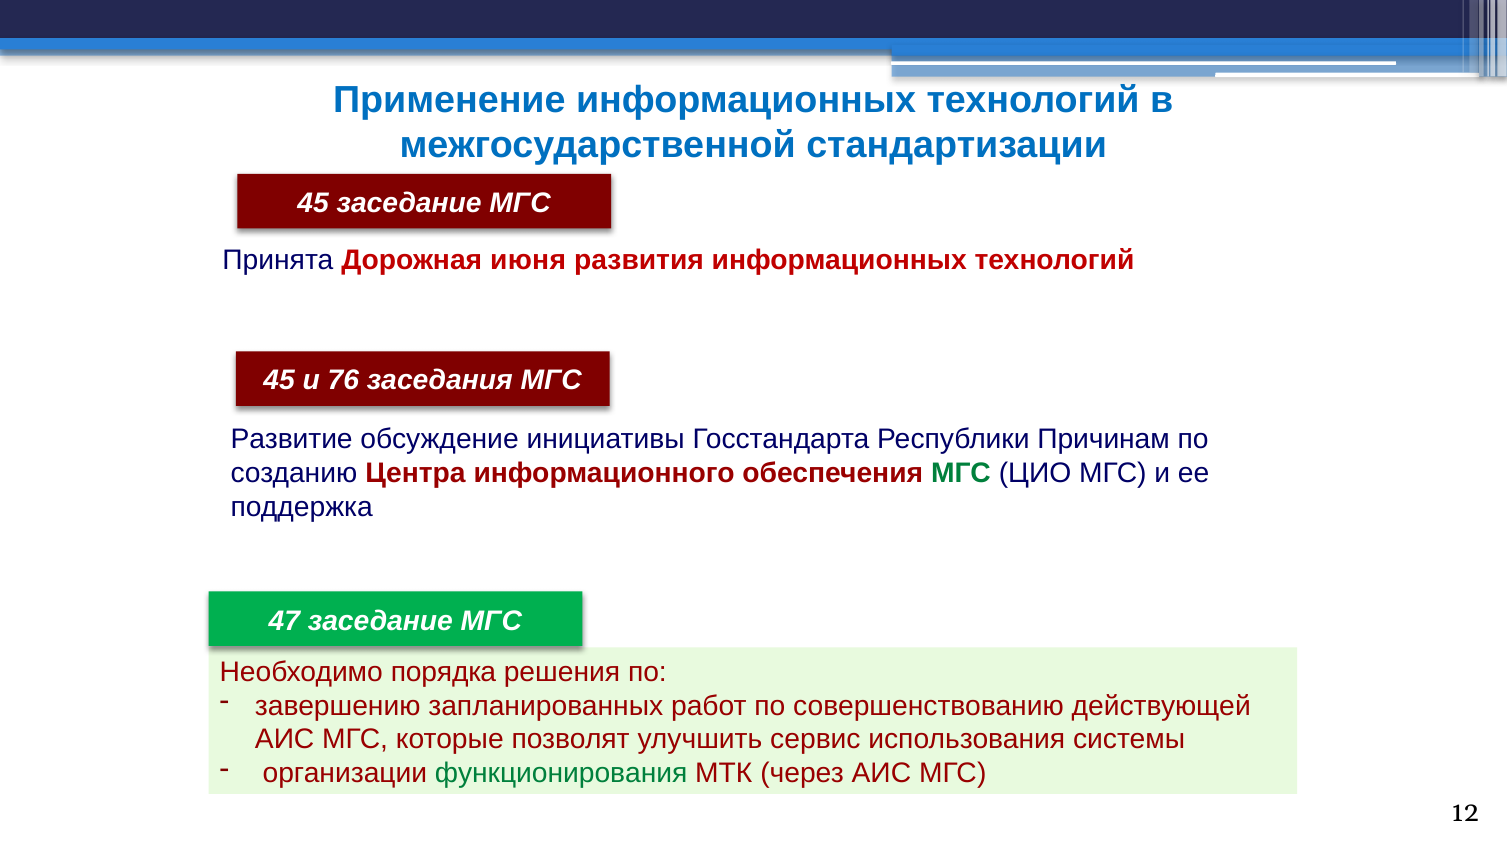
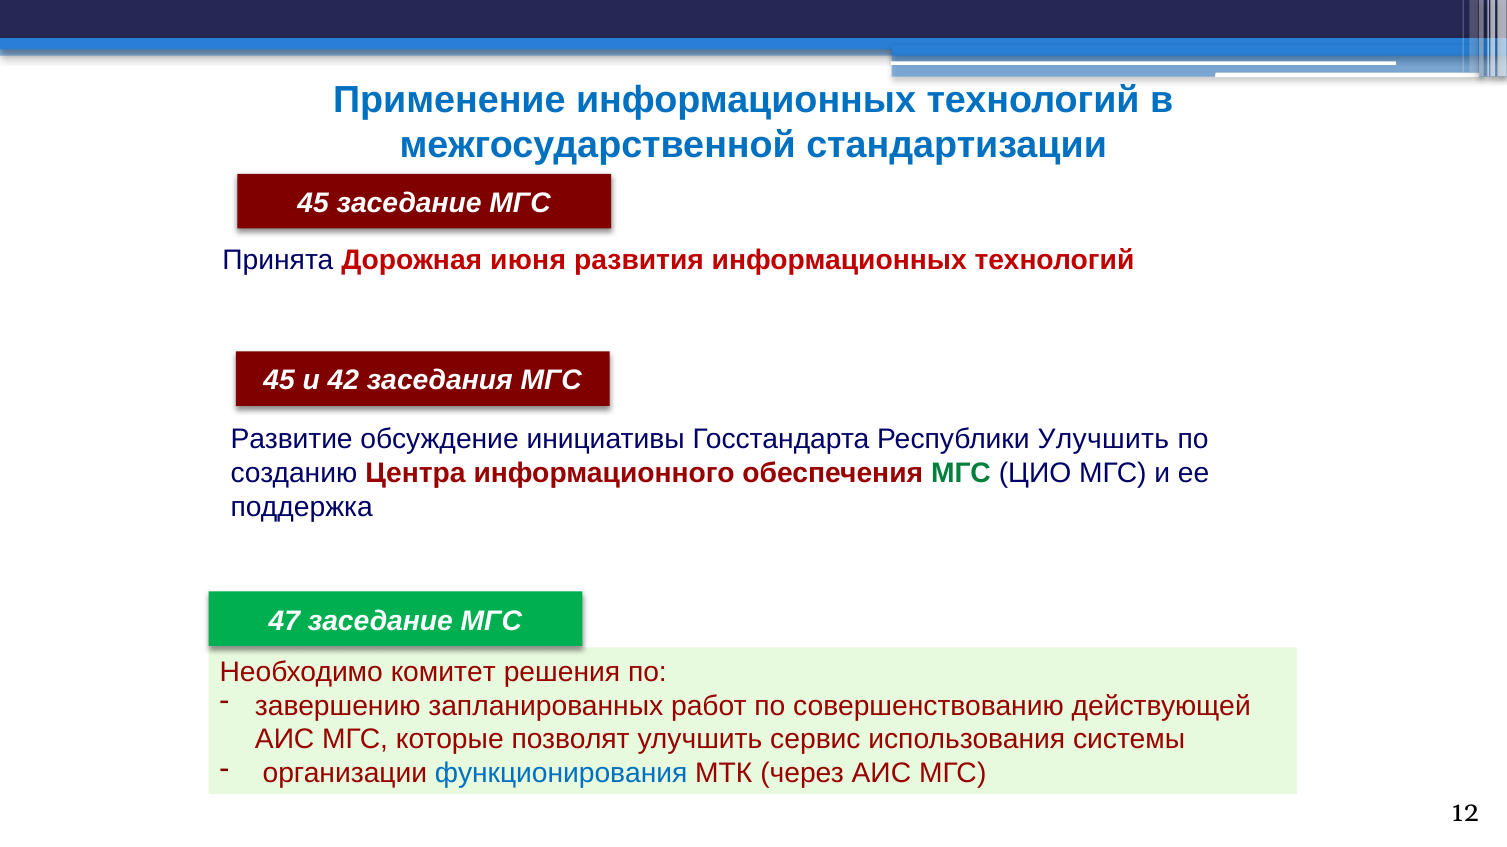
76: 76 -> 42
Республики Причинам: Причинам -> Улучшить
порядка: порядка -> комитет
функционирования colour: green -> blue
